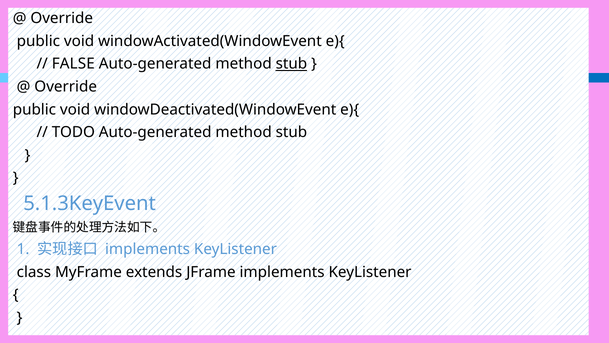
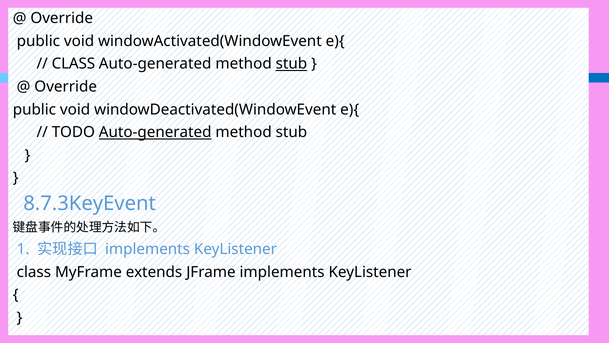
FALSE at (73, 64): FALSE -> CLASS
Auto-generated at (155, 132) underline: none -> present
5.1.3KeyEvent: 5.1.3KeyEvent -> 8.7.3KeyEvent
